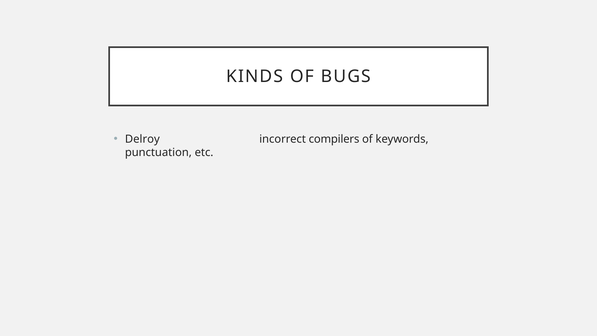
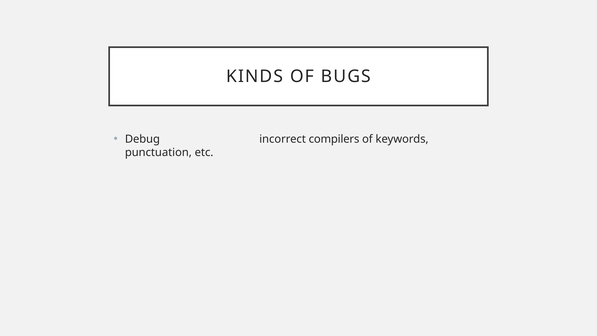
Delroy: Delroy -> Debug
